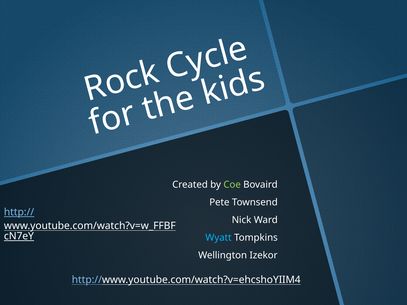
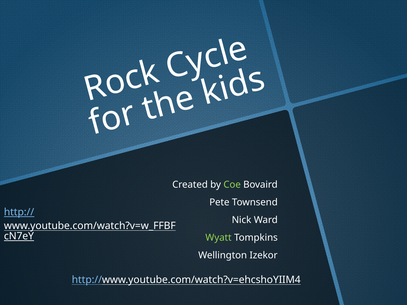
Wyatt colour: light blue -> light green
